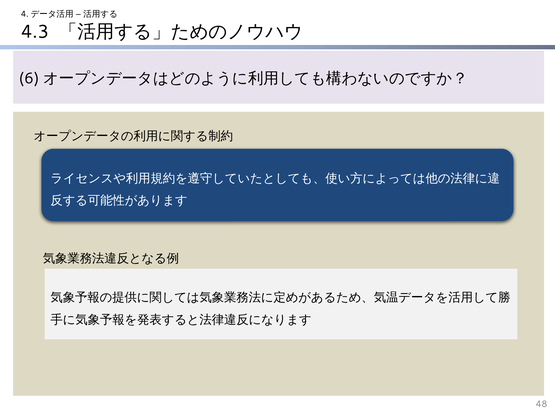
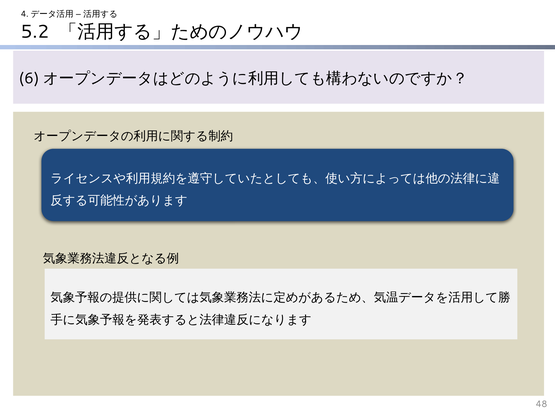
4.3: 4.3 -> 5.2
